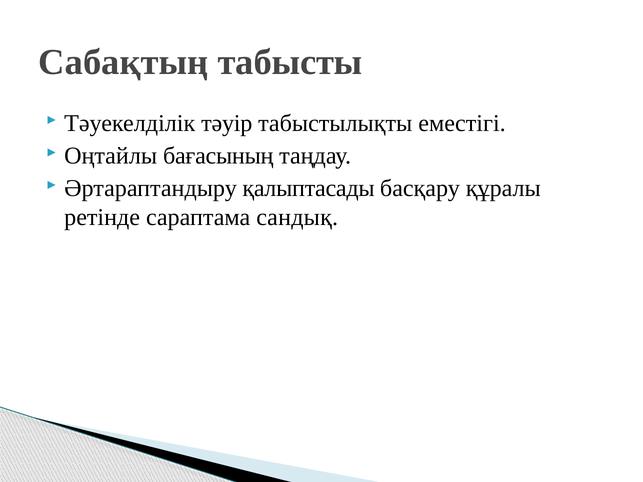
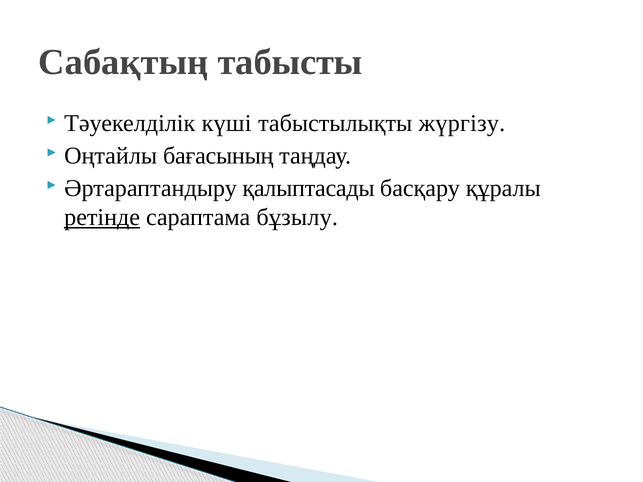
тәуір: тәуір -> күші
еместігі: еместігі -> жүргізу
ретінде underline: none -> present
сандық: сандық -> бұзылу
